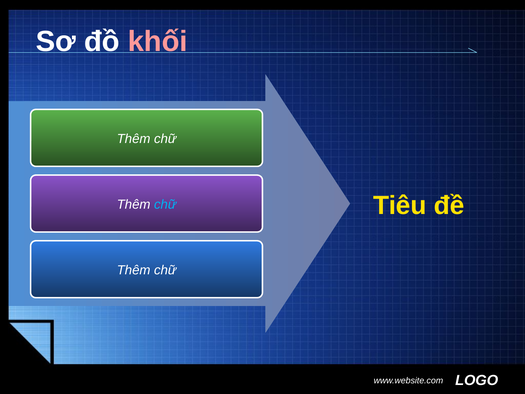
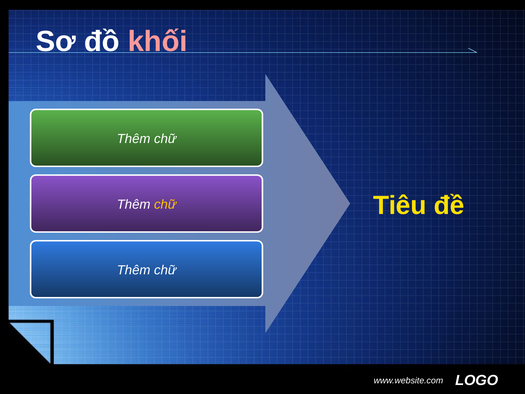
chữ at (165, 204) colour: light blue -> yellow
